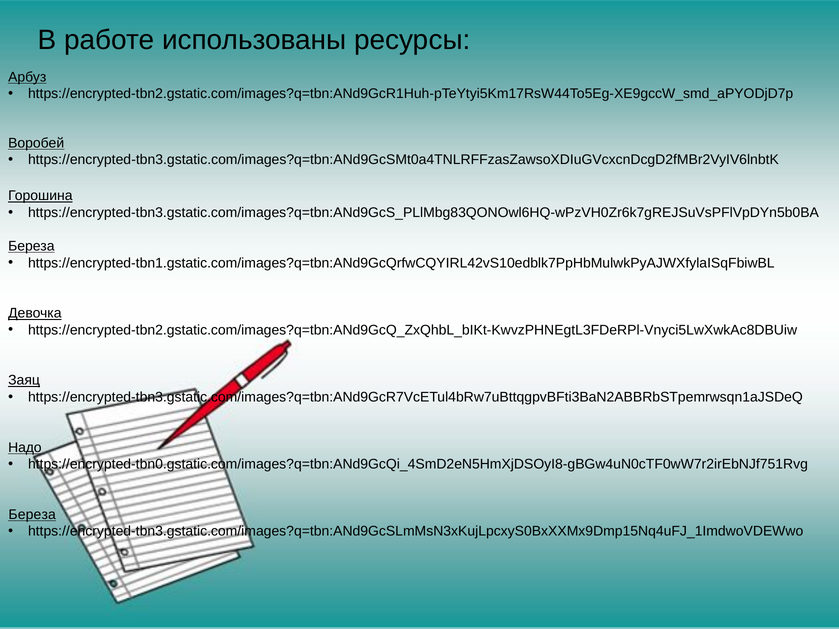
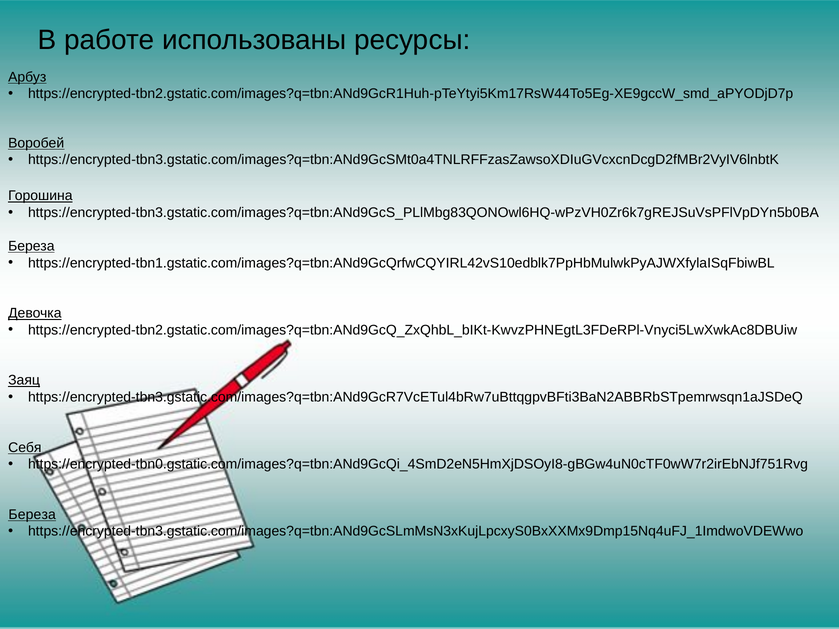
Надо: Надо -> Себя
